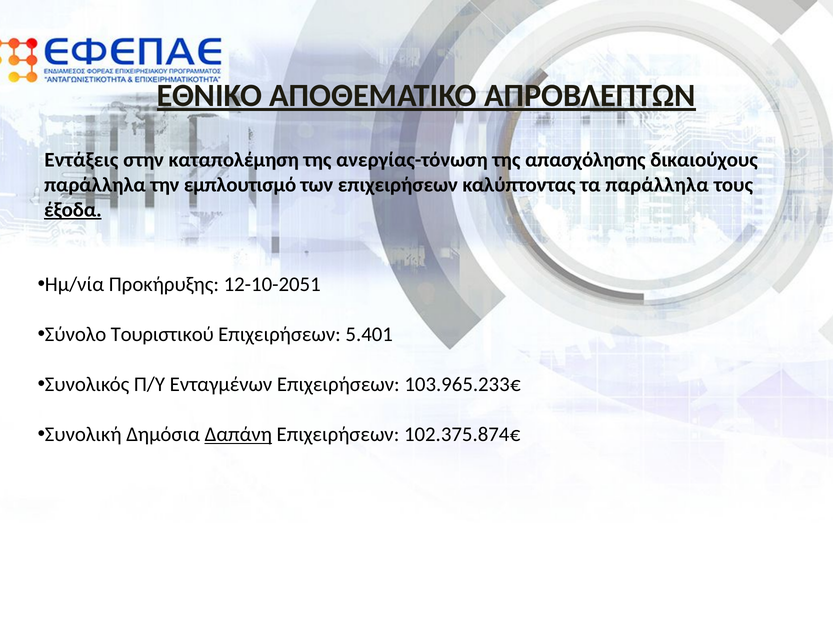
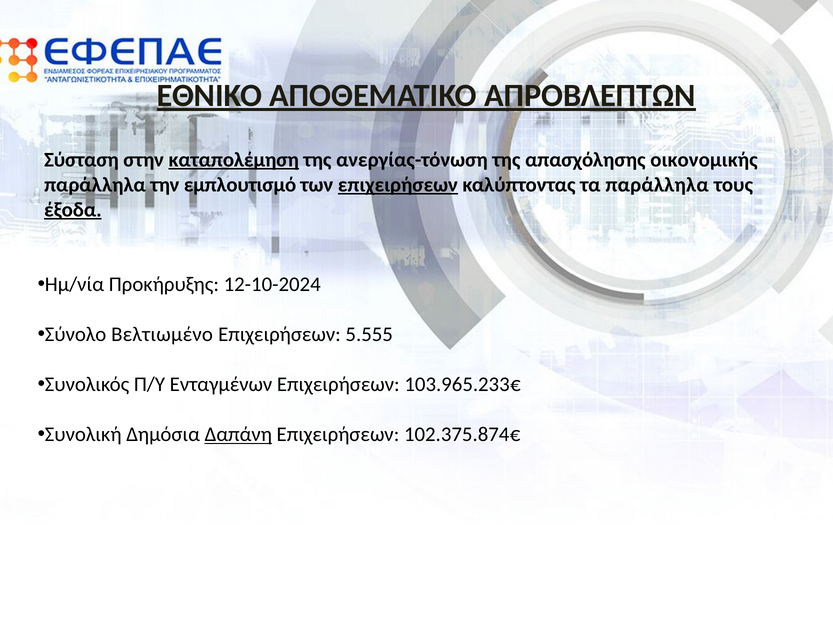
Εντάξεις: Εντάξεις -> Σύσταση
καταπολέμηση underline: none -> present
δικαιούχους: δικαιούχους -> οικονομικής
επιχειρήσεων at (398, 185) underline: none -> present
12-10-2051: 12-10-2051 -> 12-10-2024
Τουριστικού: Τουριστικού -> Βελτιωμένο
5.401: 5.401 -> 5.555
